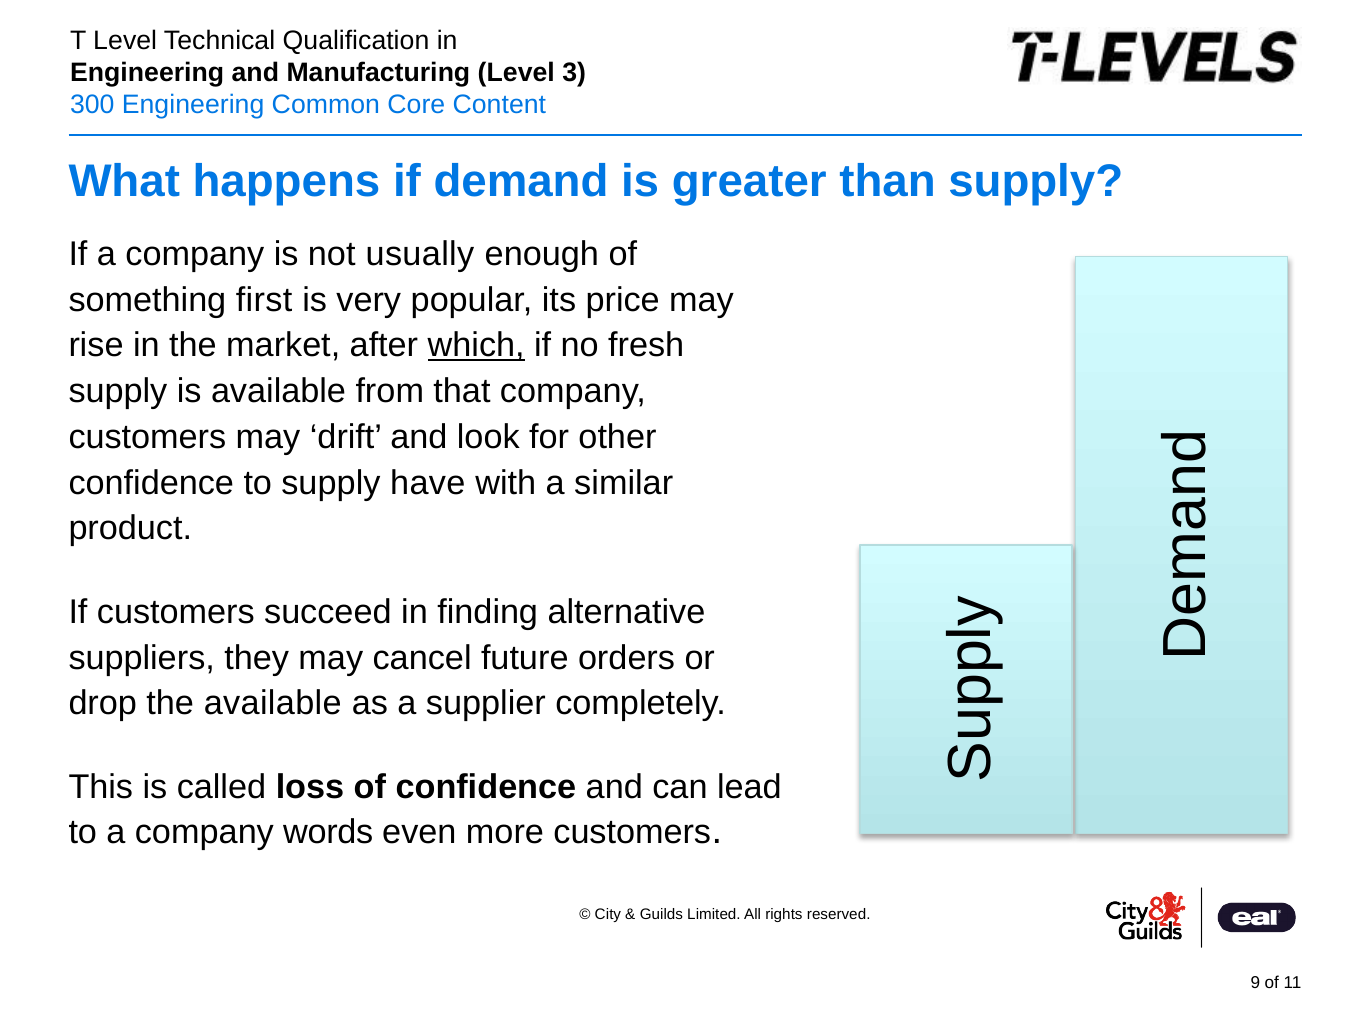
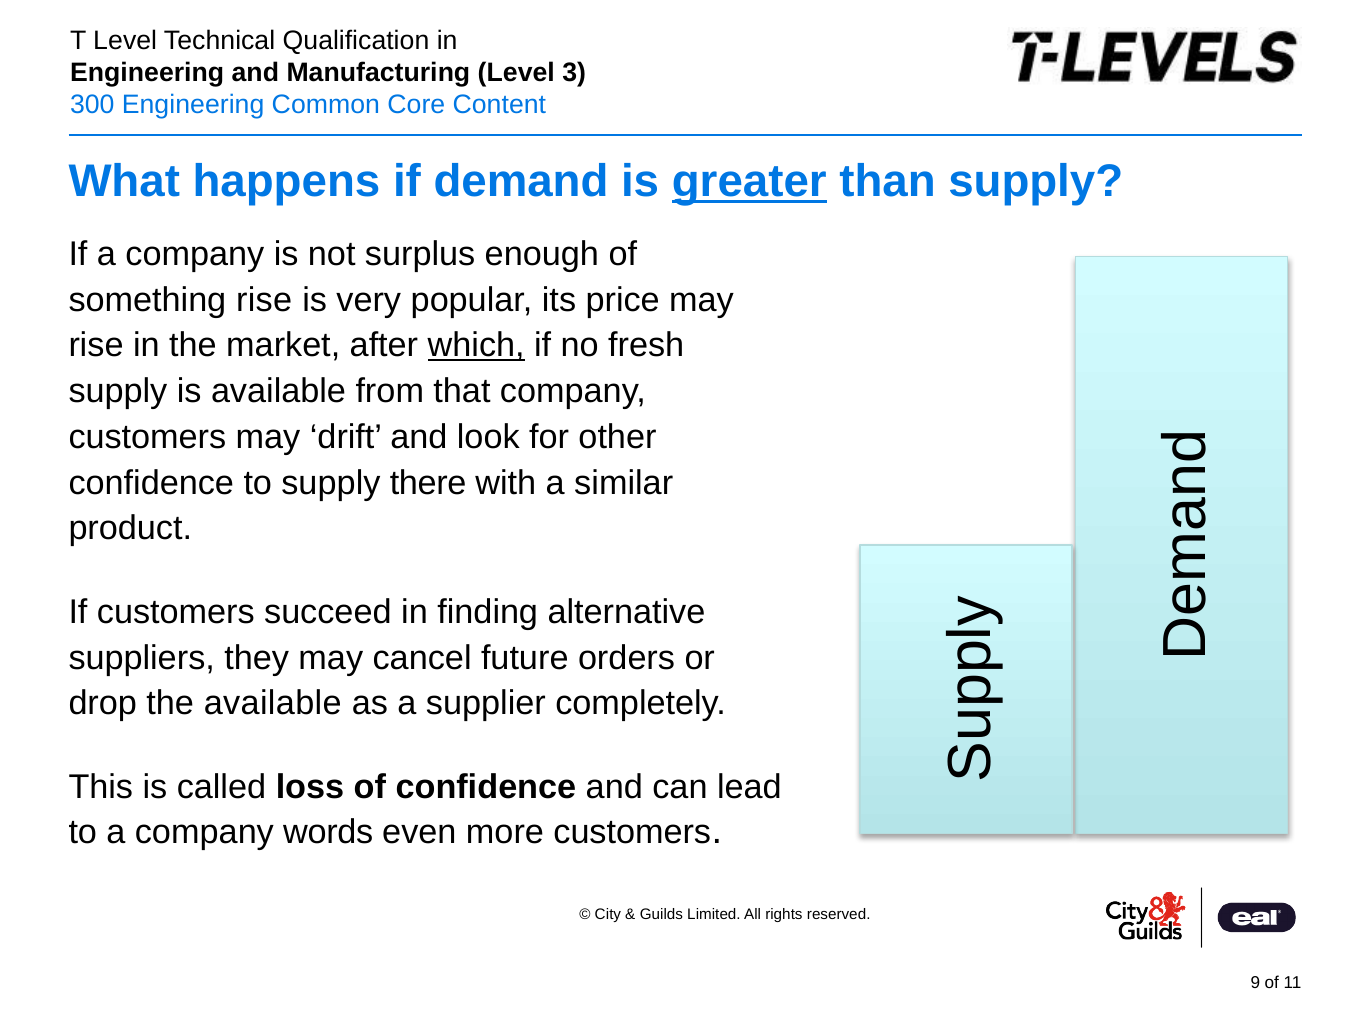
greater underline: none -> present
usually: usually -> surplus
something first: first -> rise
have: have -> there
